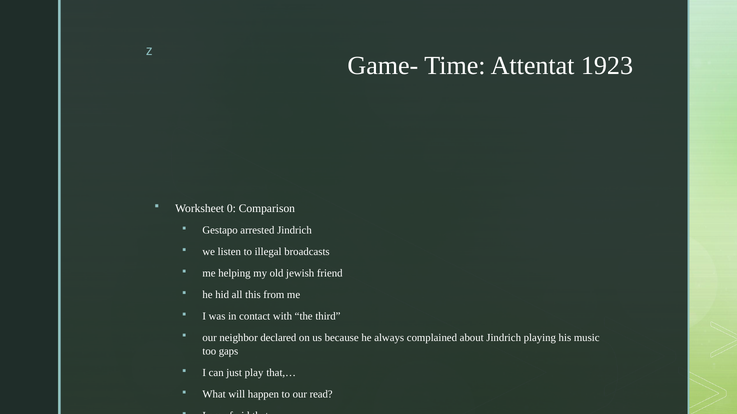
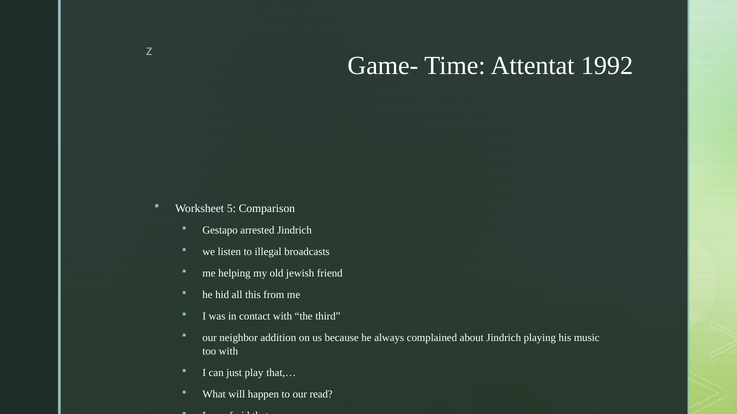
1923: 1923 -> 1992
0: 0 -> 5
declared: declared -> addition
too gaps: gaps -> with
